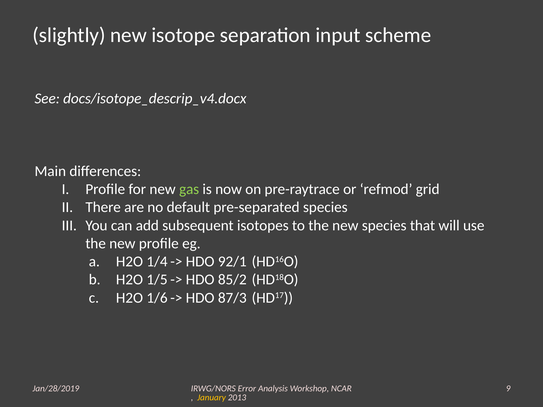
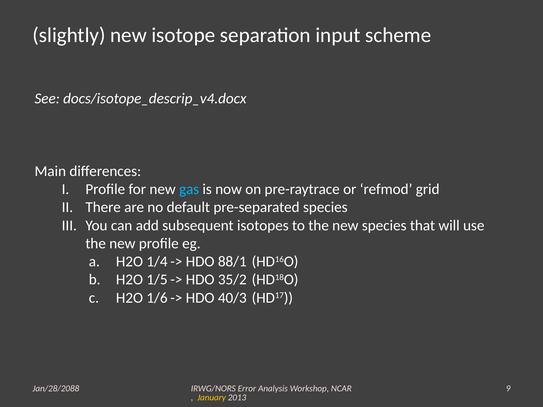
gas colour: light green -> light blue
92/1: 92/1 -> 88/1
85/2: 85/2 -> 35/2
87/3: 87/3 -> 40/3
Jan/28/2019: Jan/28/2019 -> Jan/28/2088
